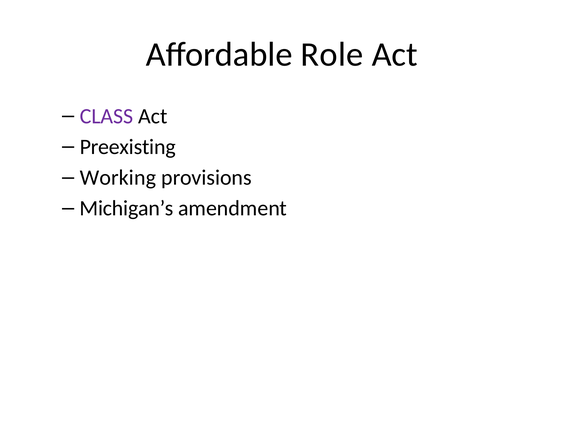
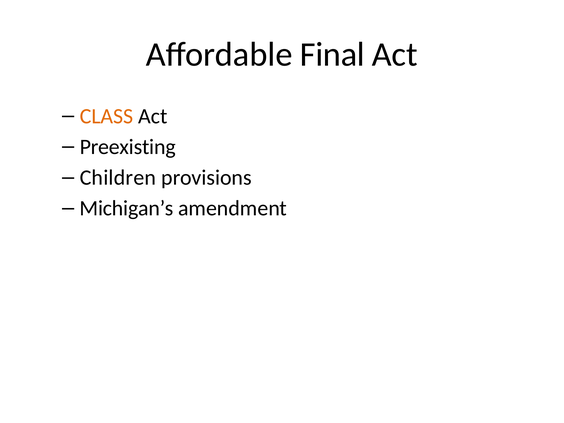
Role: Role -> Final
CLASS colour: purple -> orange
Working: Working -> Children
